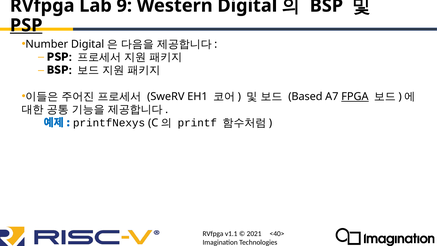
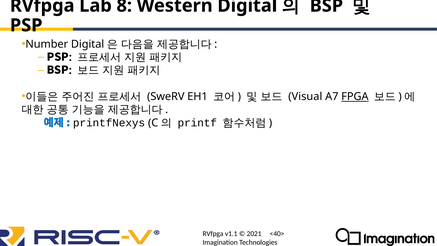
9: 9 -> 8
PSP at (26, 25) underline: present -> none
Based: Based -> Visual
